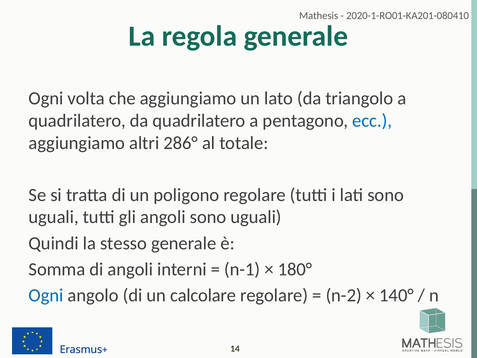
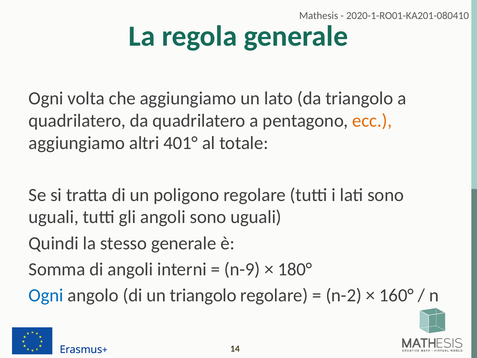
ecc colour: blue -> orange
286°: 286° -> 401°
n-1: n-1 -> n-9
un calcolare: calcolare -> triangolo
140°: 140° -> 160°
